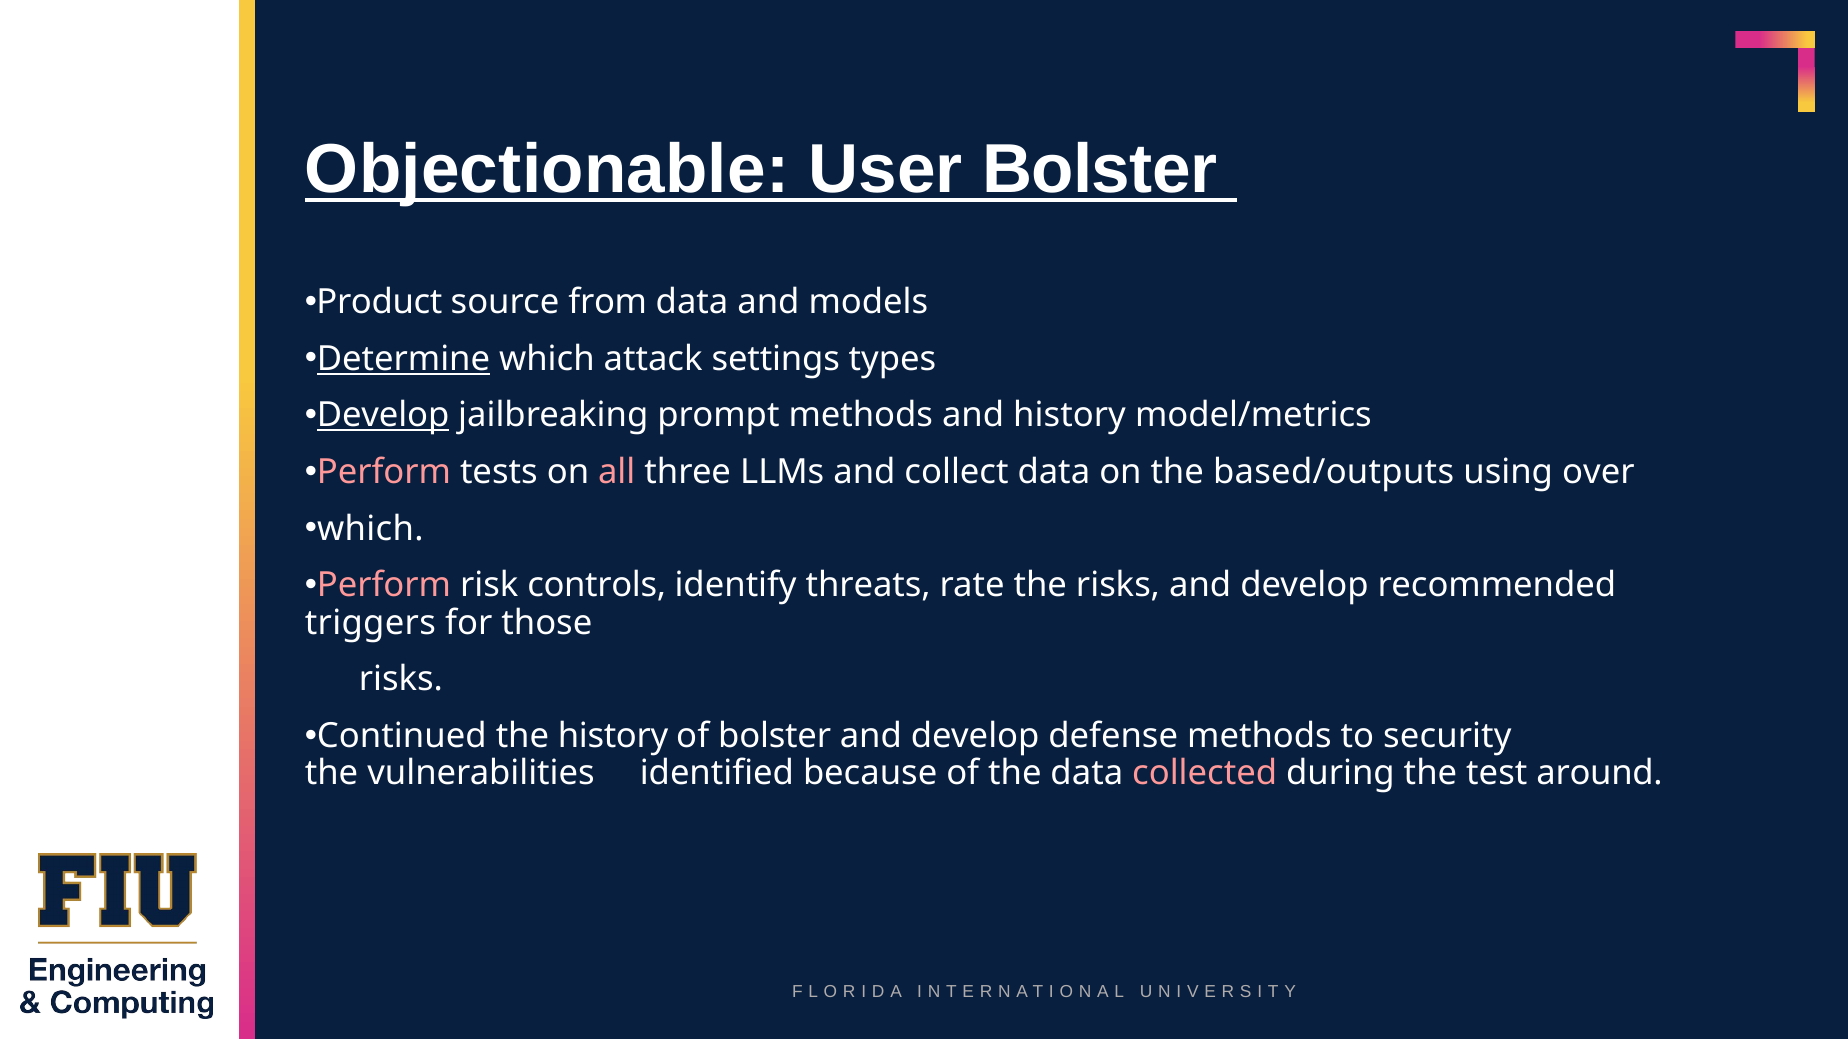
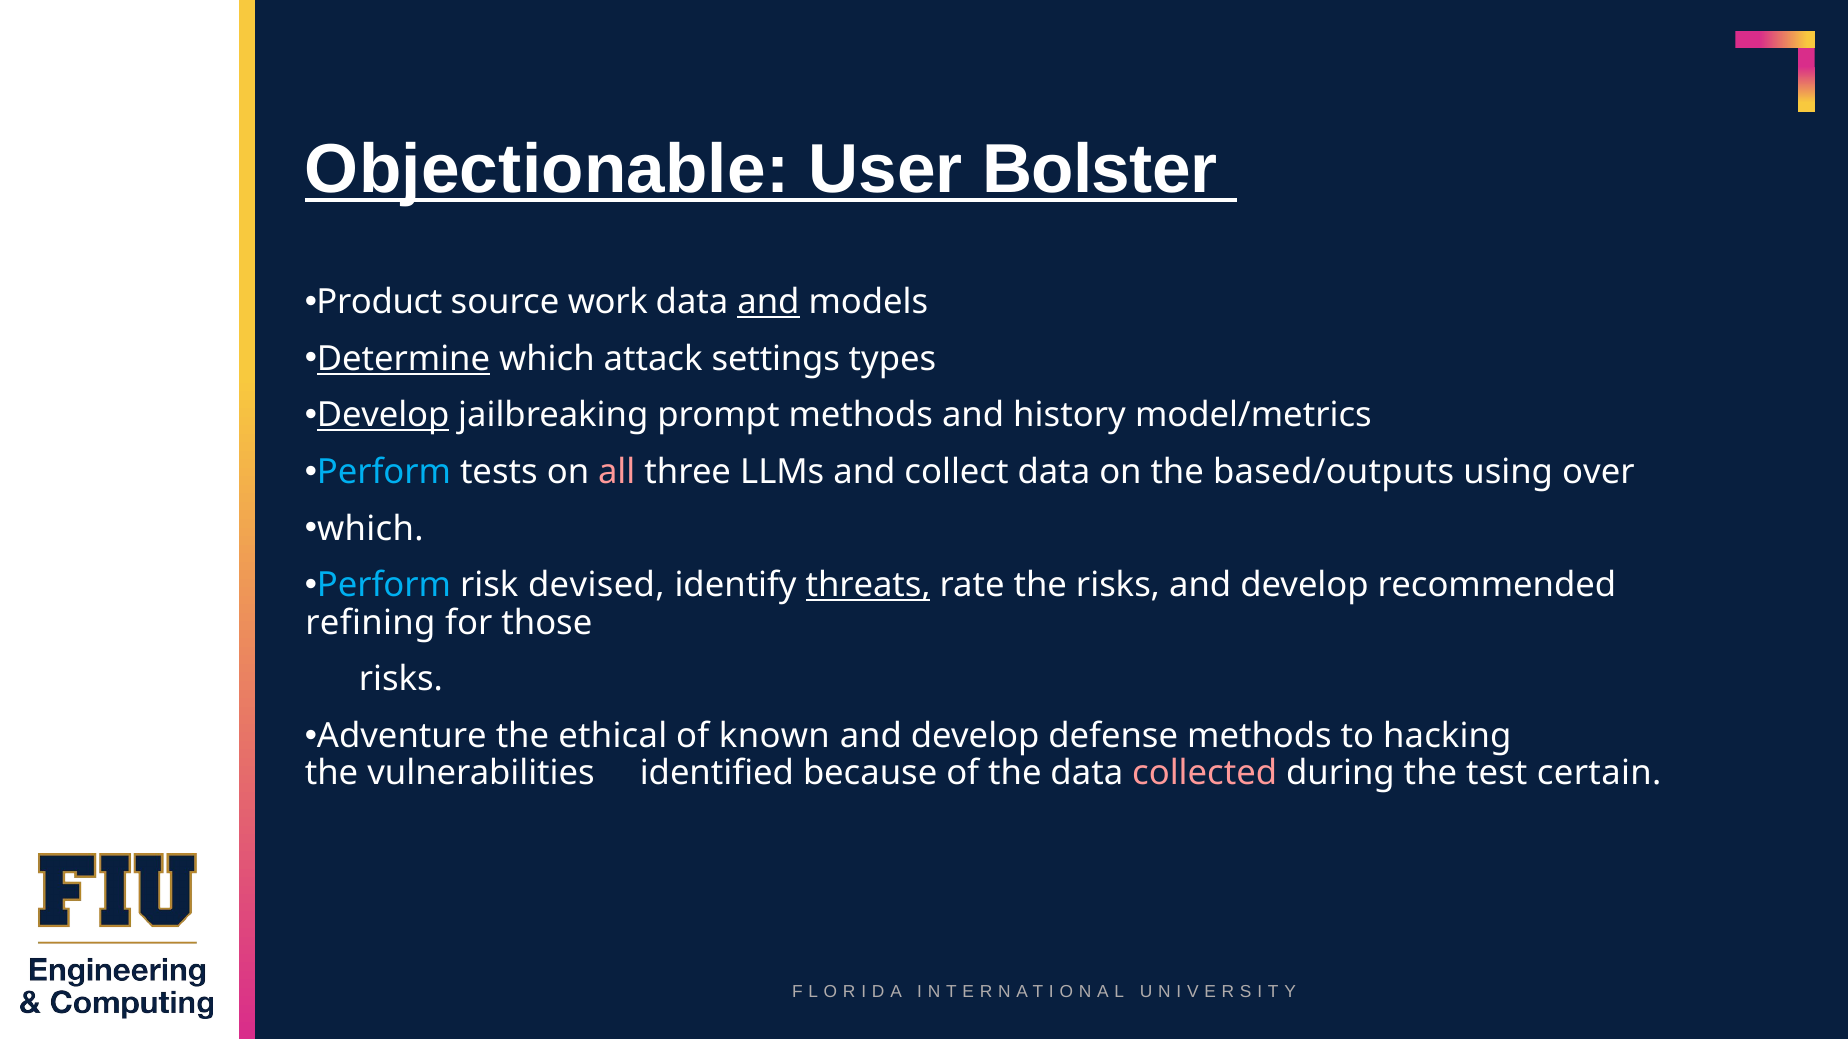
from: from -> work
and at (768, 302) underline: none -> present
Perform at (384, 472) colour: pink -> light blue
Perform at (384, 586) colour: pink -> light blue
controls: controls -> devised
threats underline: none -> present
triggers: triggers -> refining
Continued: Continued -> Adventure
the history: history -> ethical
of bolster: bolster -> known
security: security -> hacking
around: around -> certain
